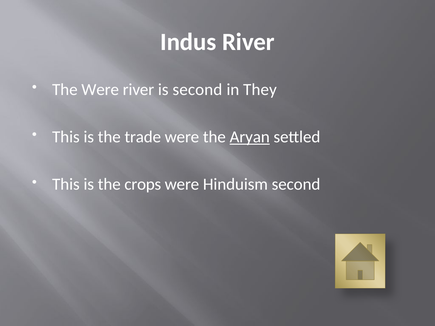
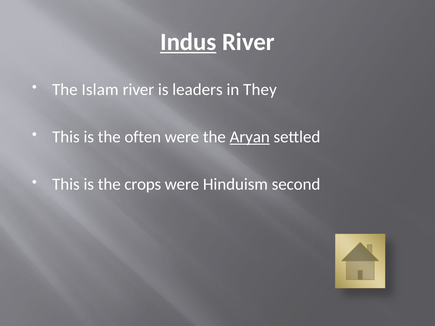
Indus underline: none -> present
The Were: Were -> Islam
is second: second -> leaders
trade: trade -> often
